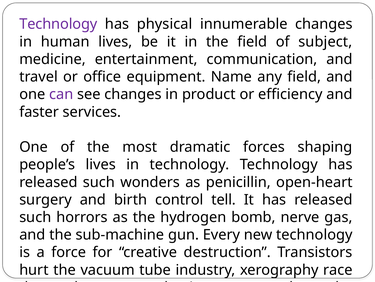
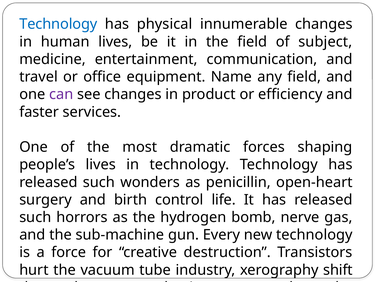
Technology at (58, 24) colour: purple -> blue
tell: tell -> life
race: race -> shift
